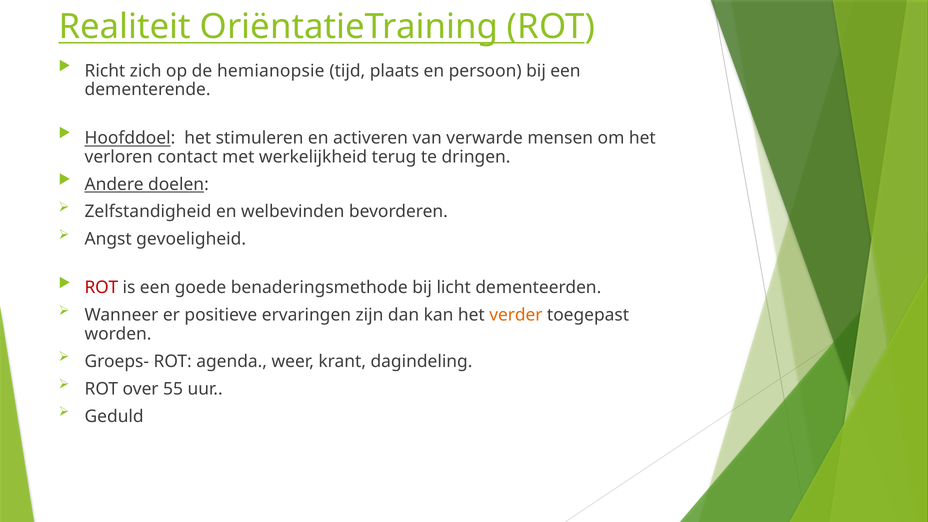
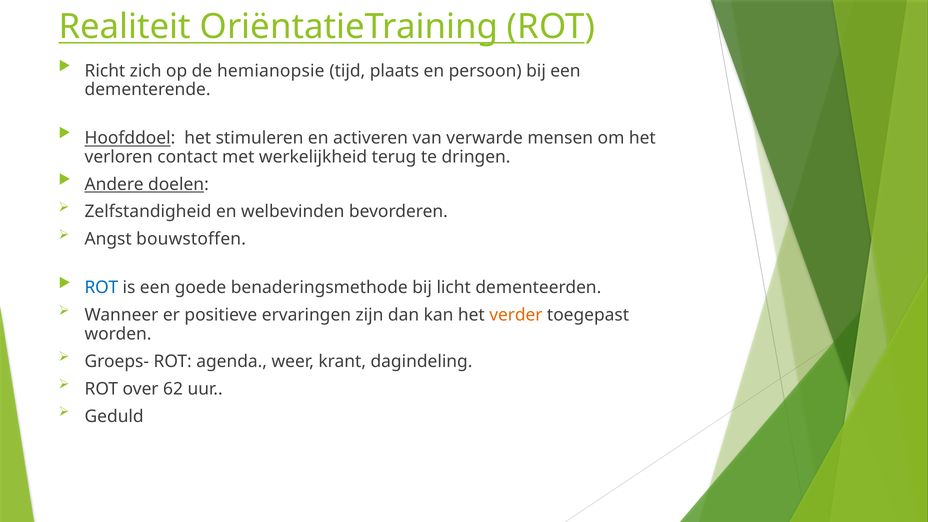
gevoeligheid: gevoeligheid -> bouwstoffen
ROT at (101, 288) colour: red -> blue
55: 55 -> 62
